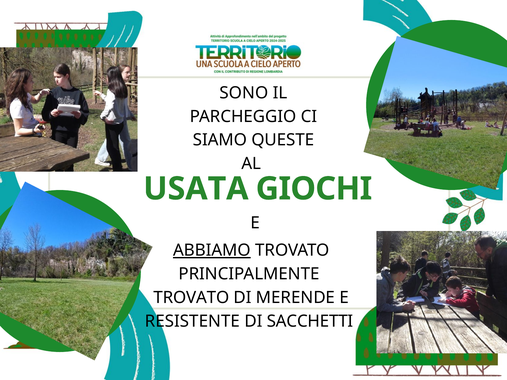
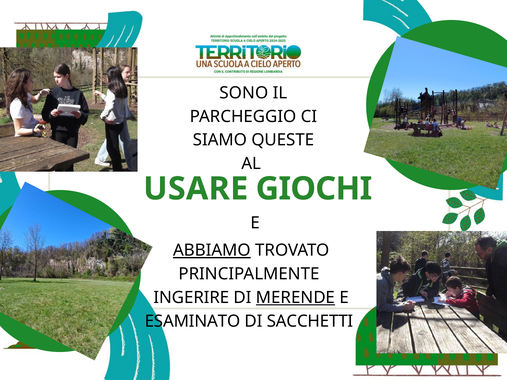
USATA: USATA -> USARE
TROVATO at (191, 298): TROVATO -> INGERIRE
MERENDE underline: none -> present
RESISTENTE: RESISTENTE -> ESAMINATO
